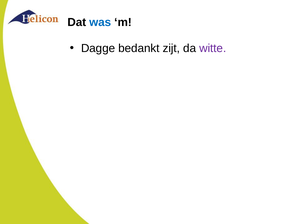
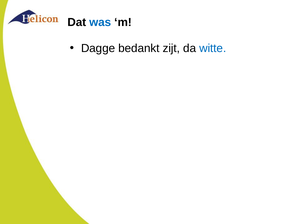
witte colour: purple -> blue
